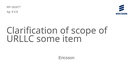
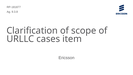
some: some -> cases
